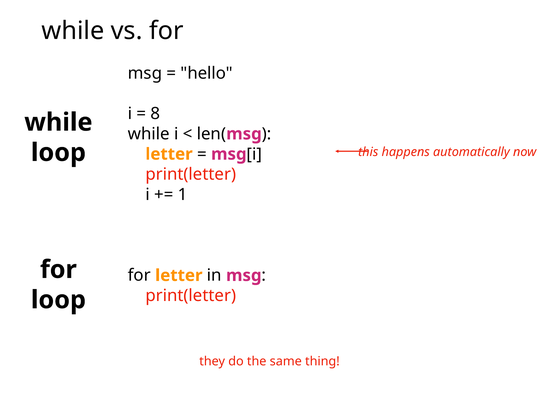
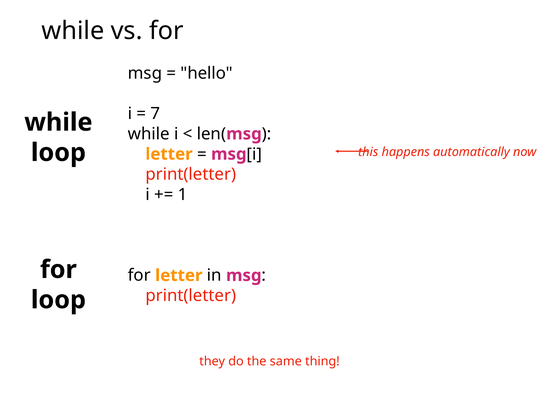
8: 8 -> 7
